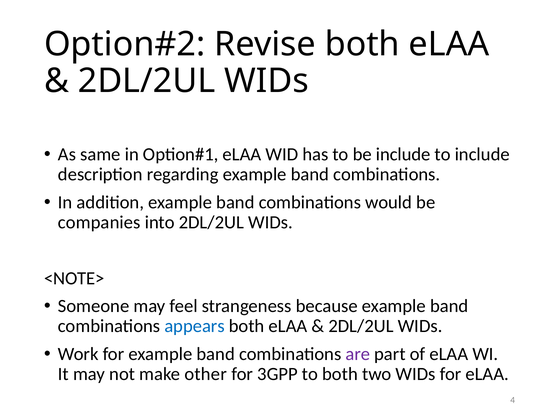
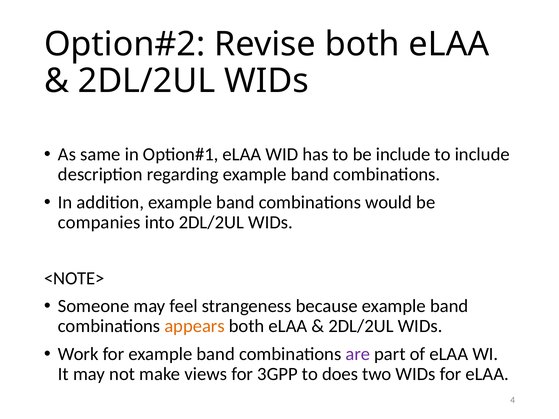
appears colour: blue -> orange
other: other -> views
to both: both -> does
